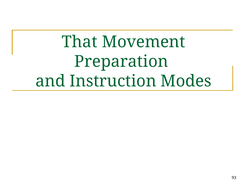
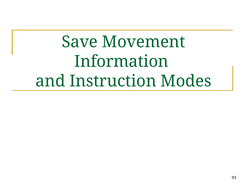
That: That -> Save
Preparation: Preparation -> Information
